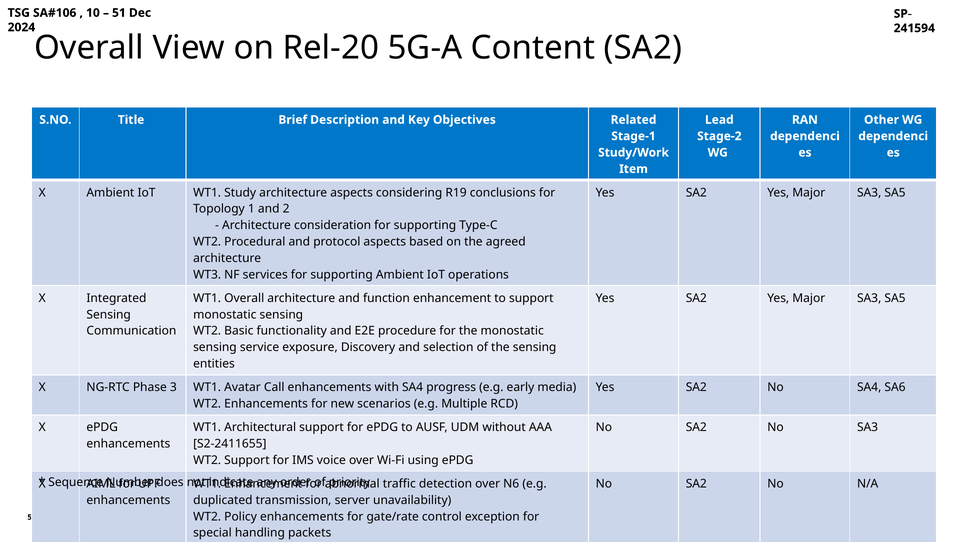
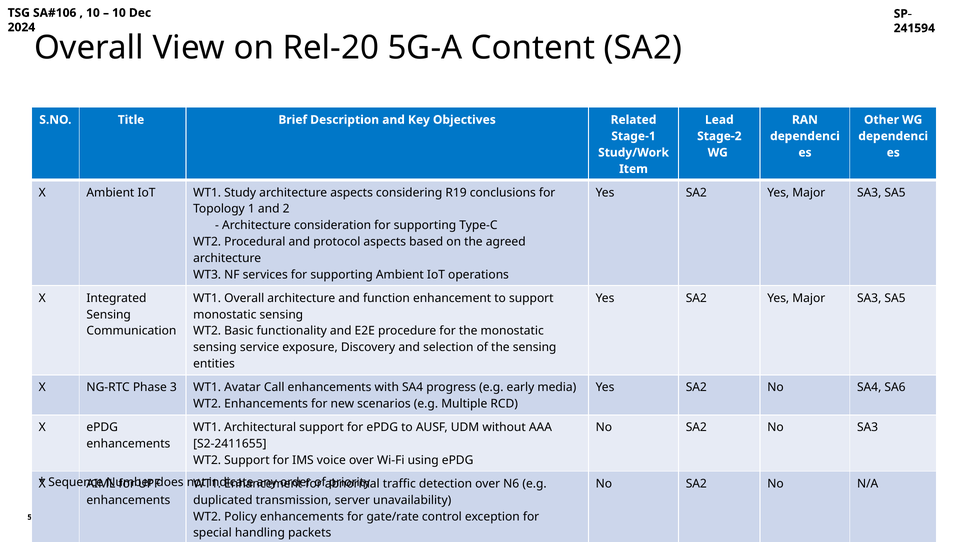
51 at (119, 13): 51 -> 10
